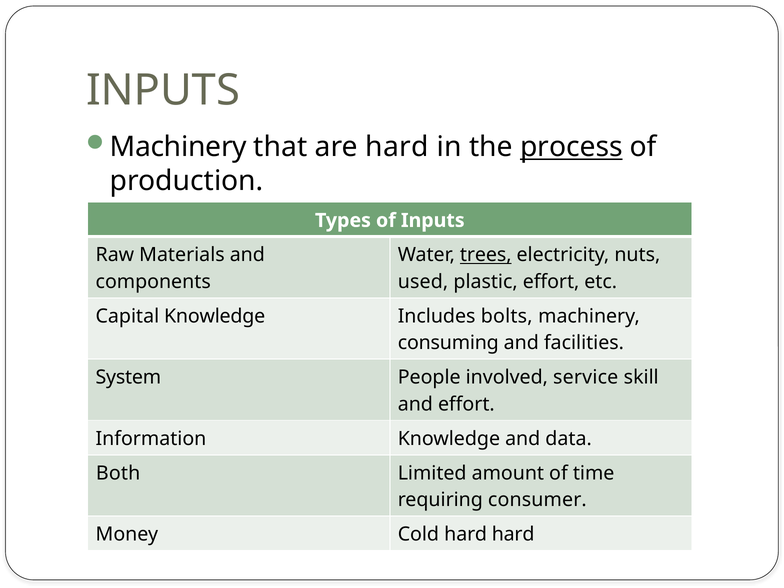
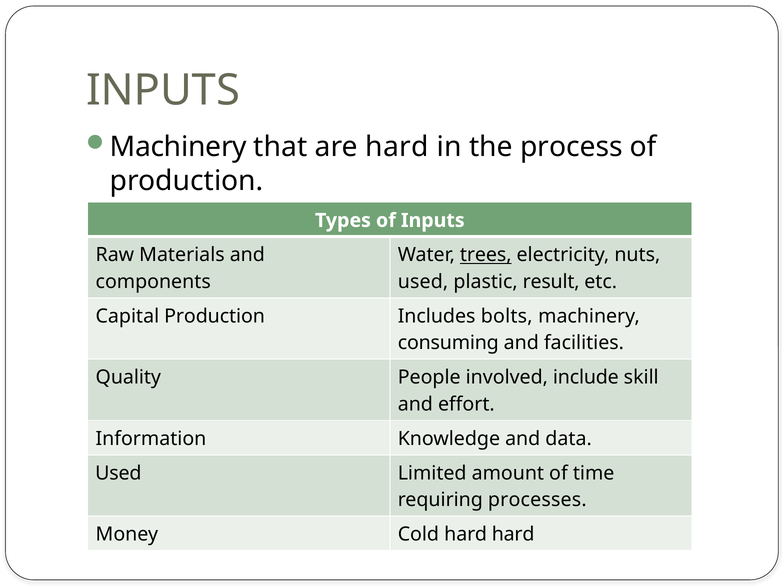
process underline: present -> none
plastic effort: effort -> result
Capital Knowledge: Knowledge -> Production
System: System -> Quality
service: service -> include
Both at (118, 473): Both -> Used
consumer: consumer -> processes
